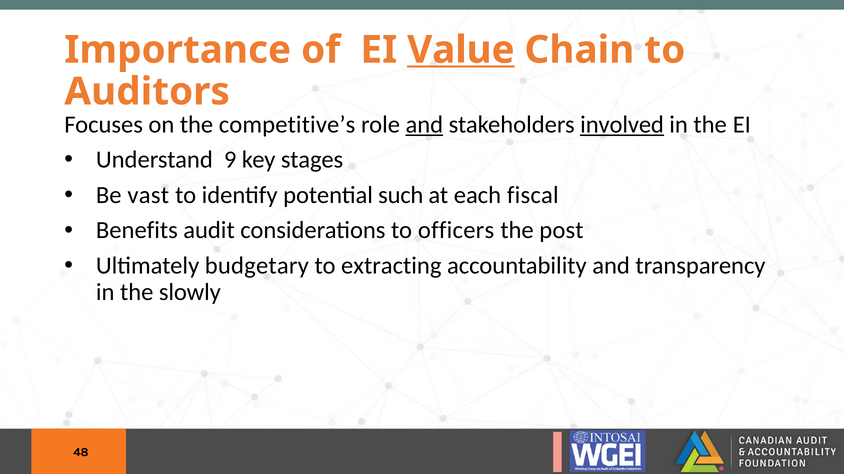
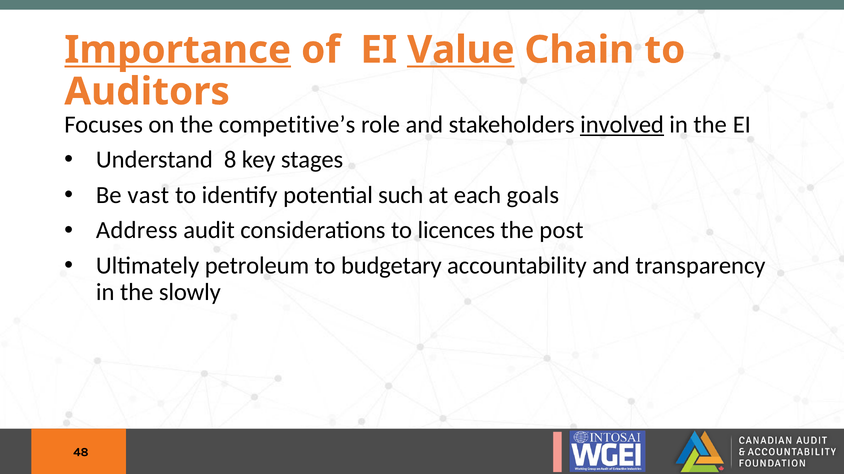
Importance underline: none -> present
and at (424, 125) underline: present -> none
9: 9 -> 8
fiscal: fiscal -> goals
Benefits: Benefits -> Address
officers: officers -> licences
budgetary: budgetary -> petroleum
extracting: extracting -> budgetary
